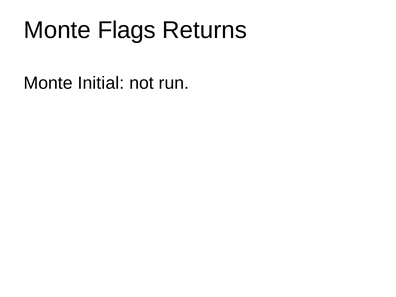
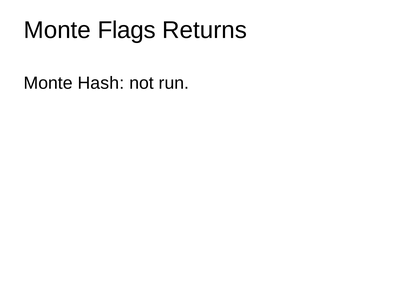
Initial: Initial -> Hash
